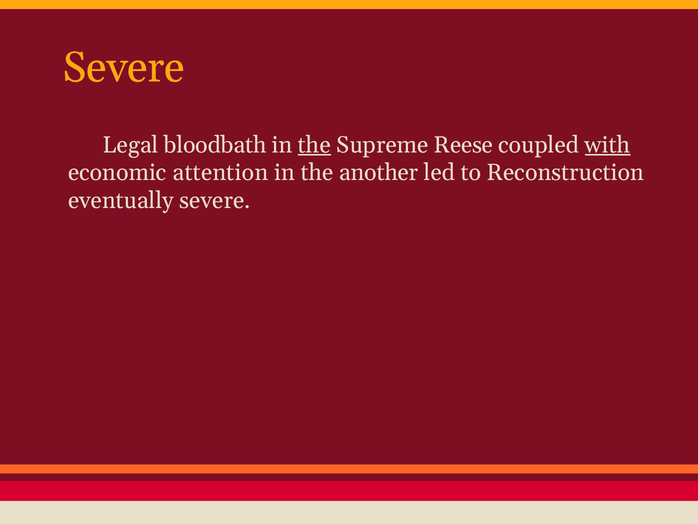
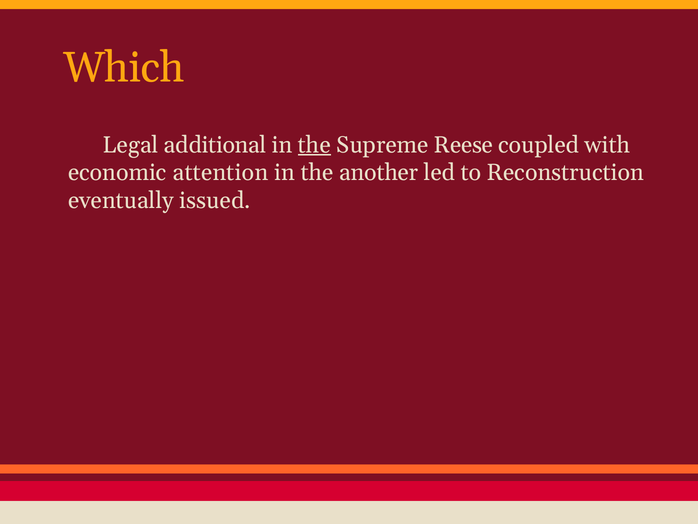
Severe at (124, 68): Severe -> Which
bloodbath: bloodbath -> additional
with underline: present -> none
eventually severe: severe -> issued
